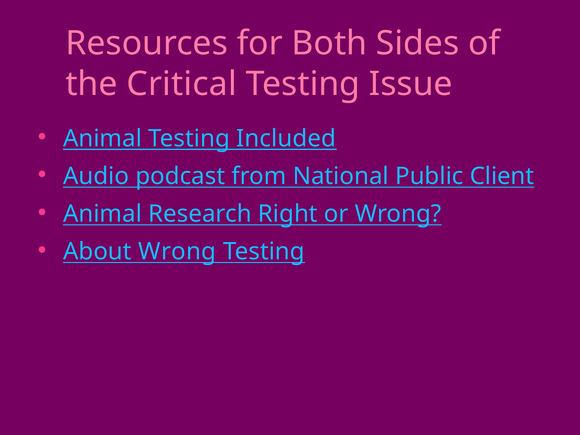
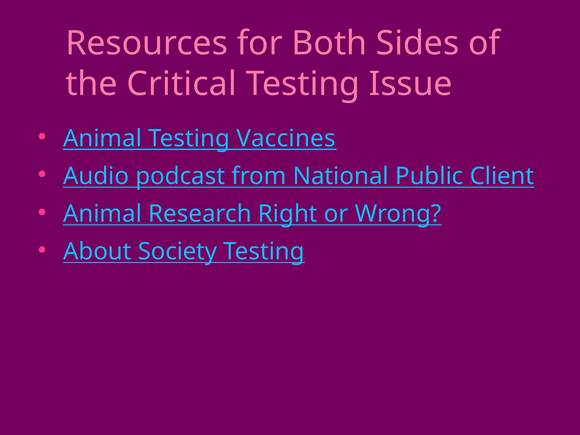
Included: Included -> Vaccines
About Wrong: Wrong -> Society
